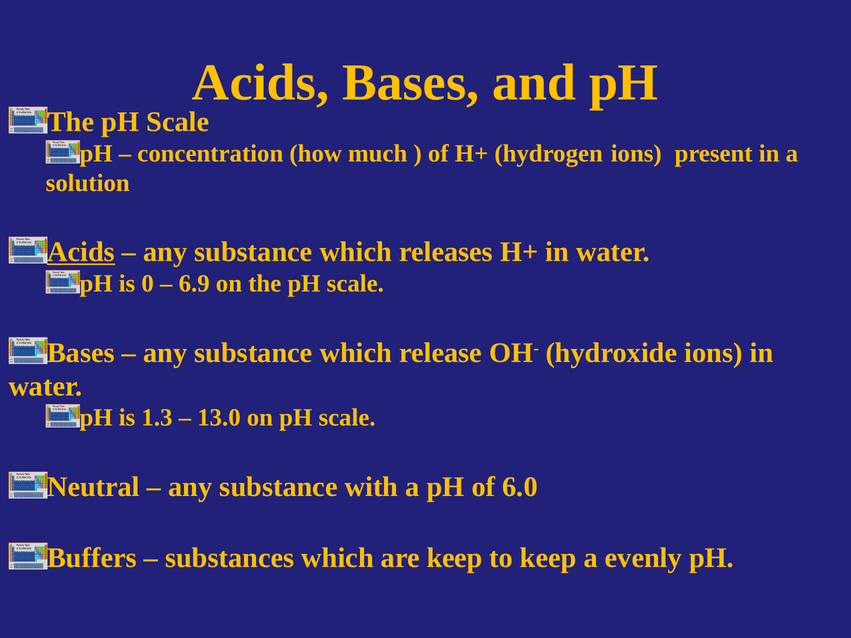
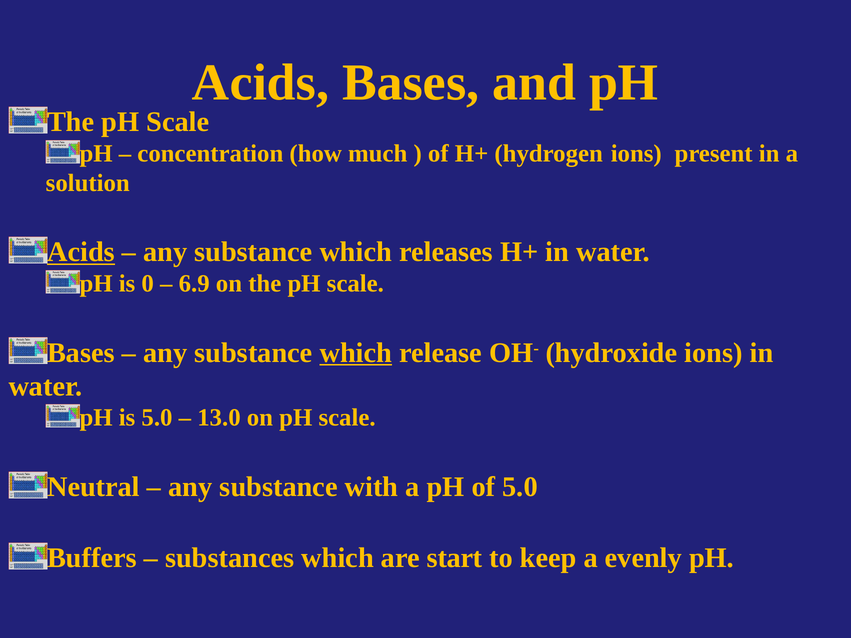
which at (356, 353) underline: none -> present
is 1.3: 1.3 -> 5.0
of 6.0: 6.0 -> 5.0
are keep: keep -> start
